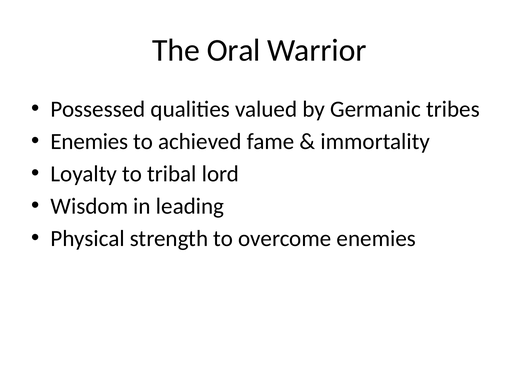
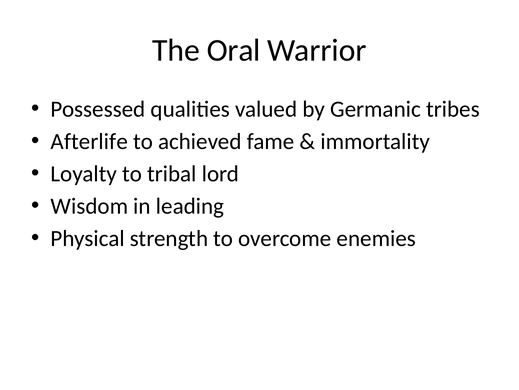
Enemies at (89, 141): Enemies -> Afterlife
